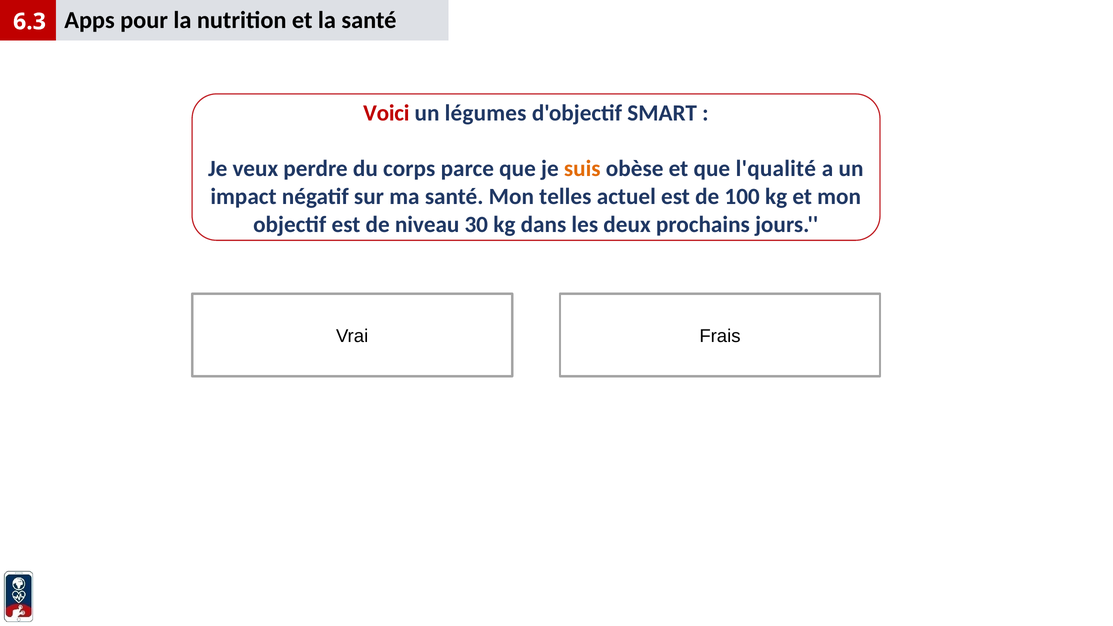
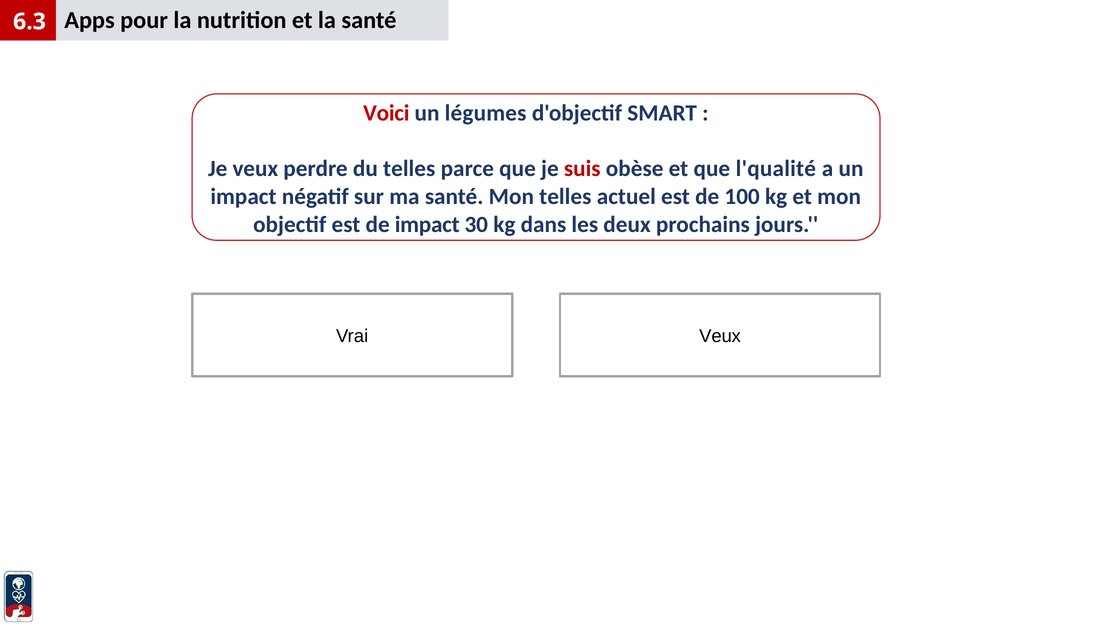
du corps: corps -> telles
suis colour: orange -> red
de niveau: niveau -> impact
Vrai Frais: Frais -> Veux
